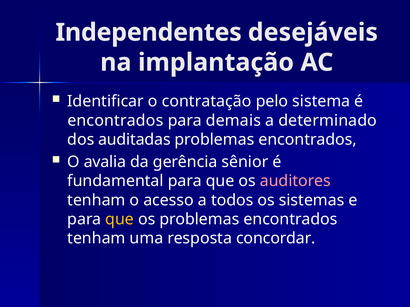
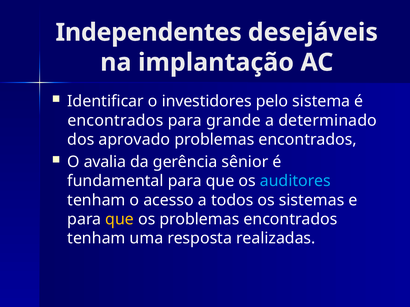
contratação: contratação -> investidores
demais: demais -> grande
auditadas: auditadas -> aprovado
auditores colour: pink -> light blue
concordar: concordar -> realizadas
